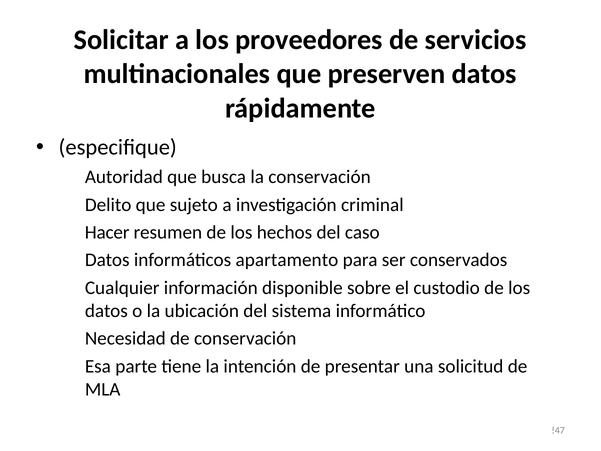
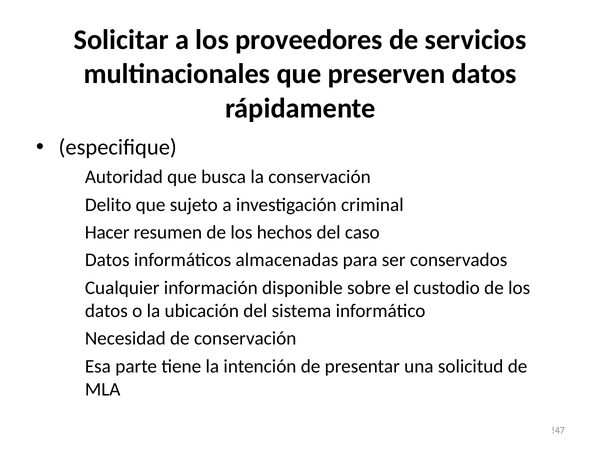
apartamento: apartamento -> almacenadas
